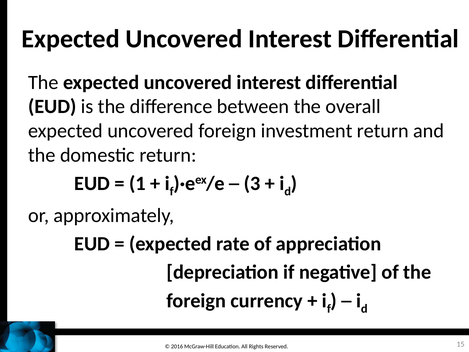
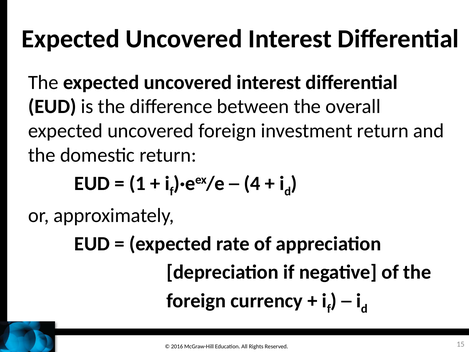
3: 3 -> 4
